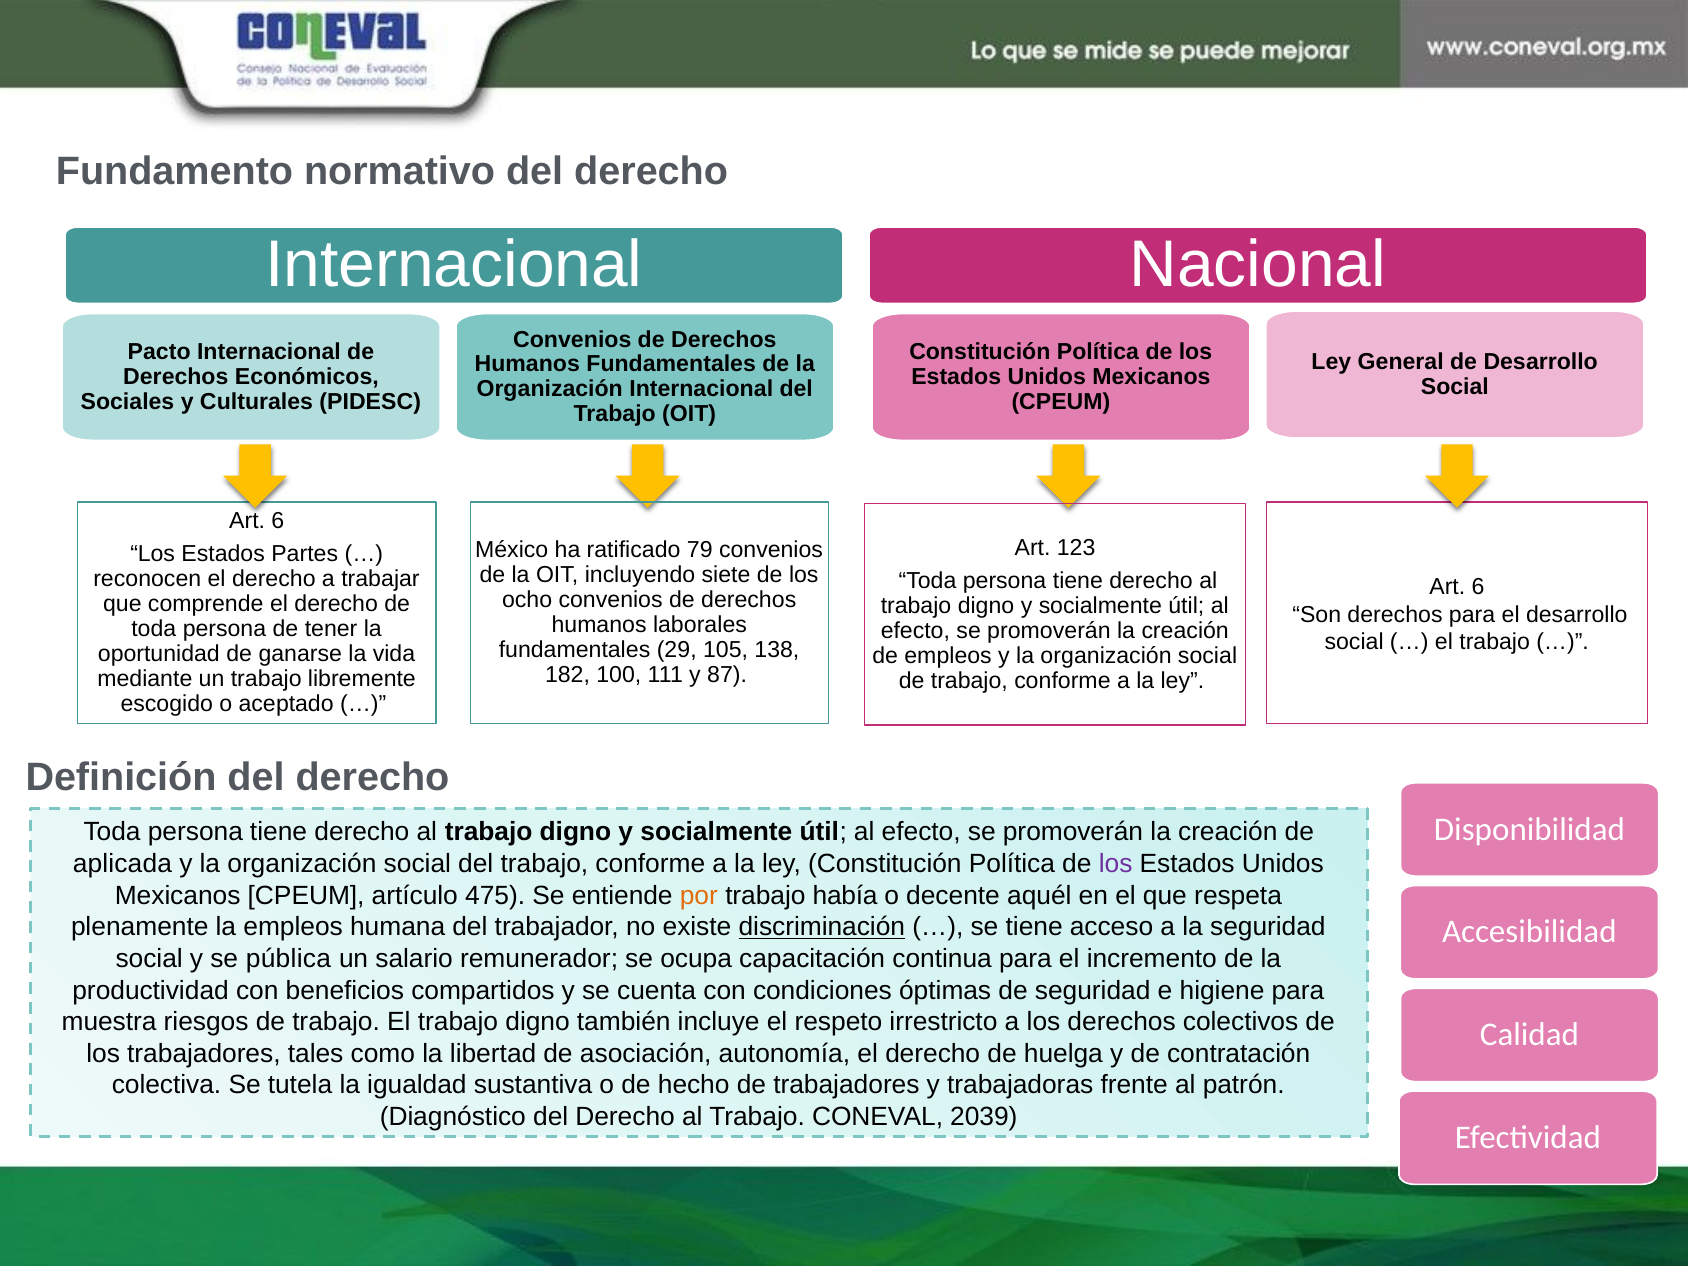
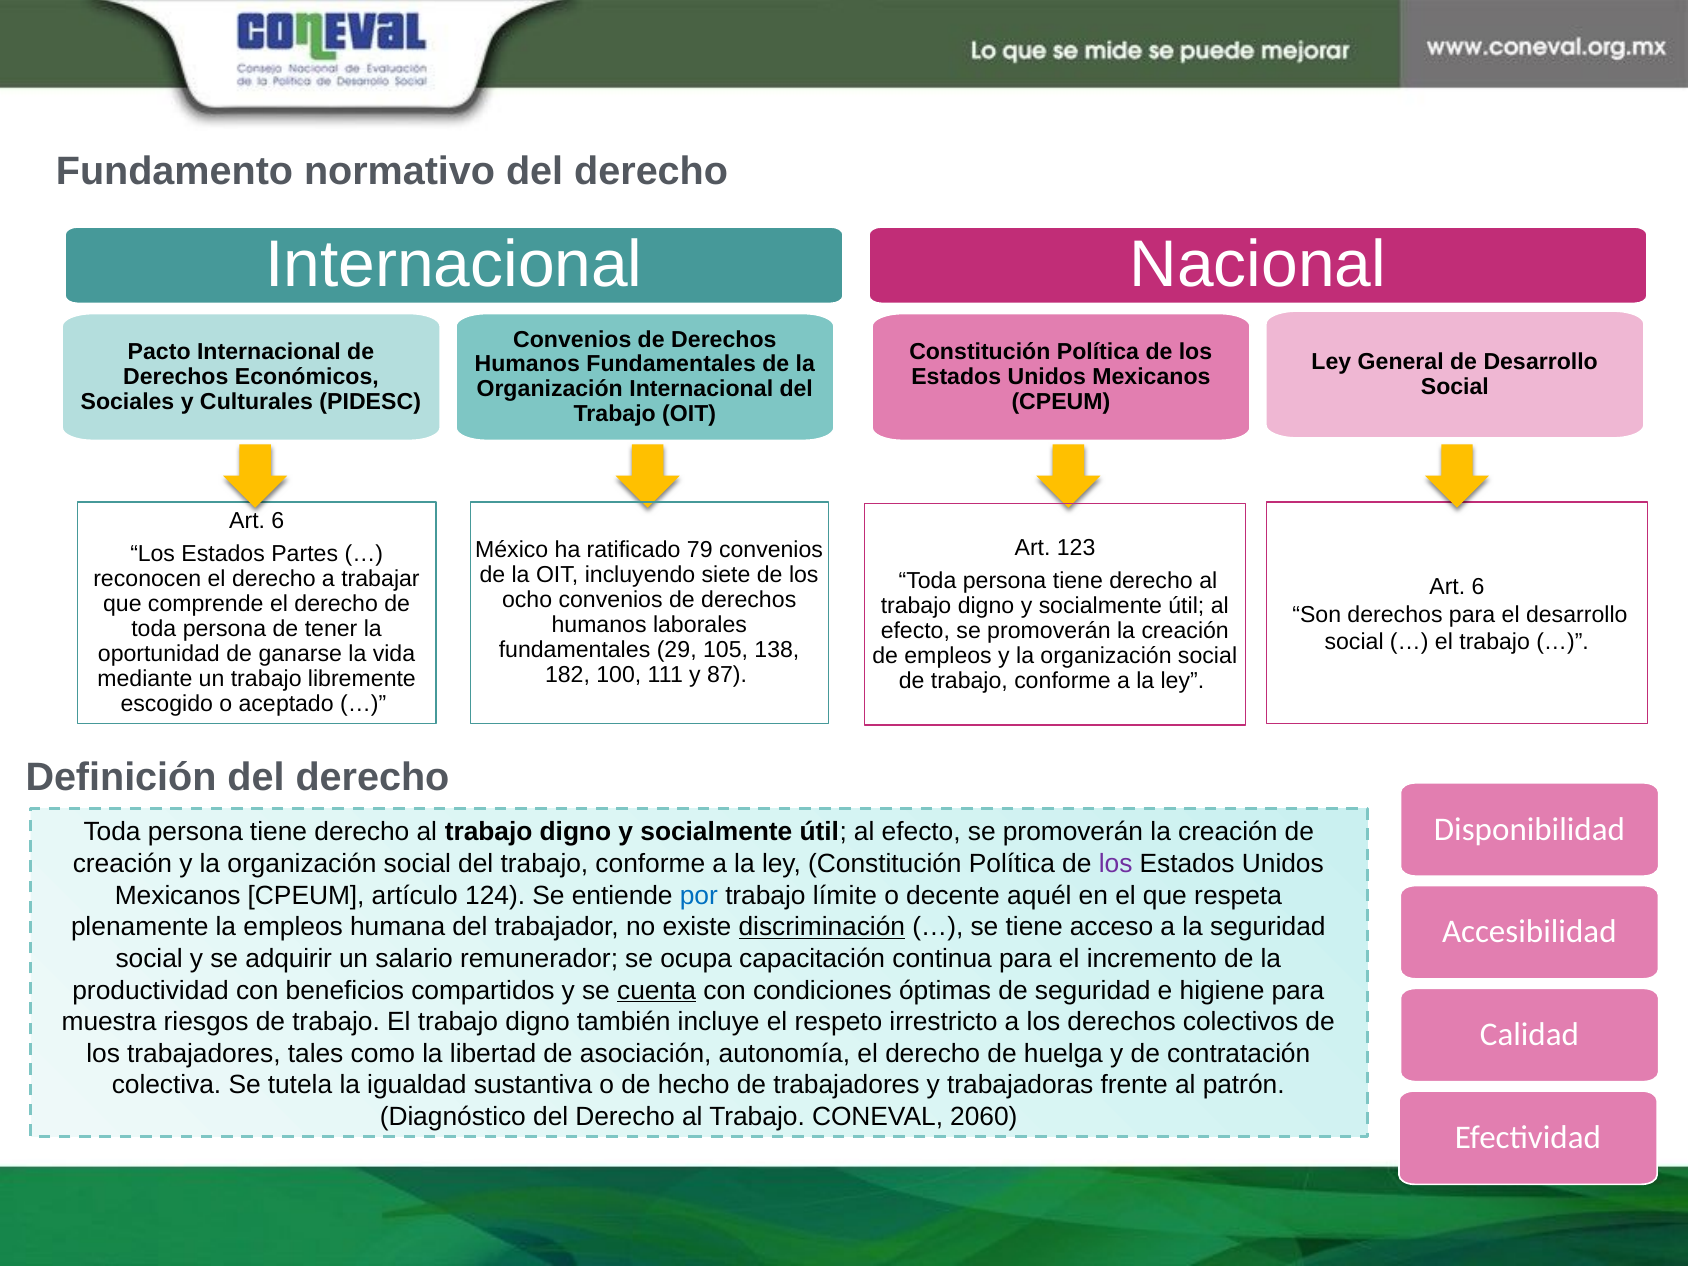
aplicada at (122, 864): aplicada -> creación
475: 475 -> 124
por colour: orange -> blue
había: había -> límite
pública: pública -> adquirir
cuenta underline: none -> present
2039: 2039 -> 2060
